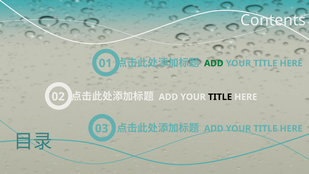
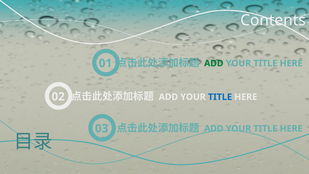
TITLE at (220, 97) colour: black -> blue
